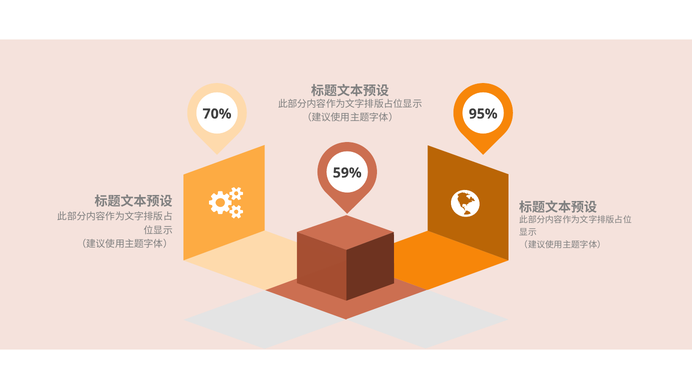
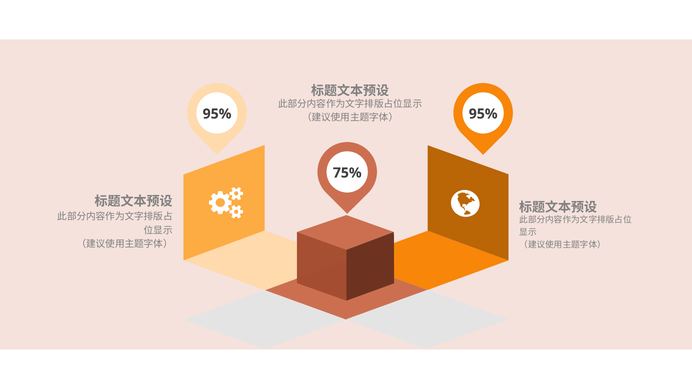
70% at (217, 114): 70% -> 95%
59%: 59% -> 75%
